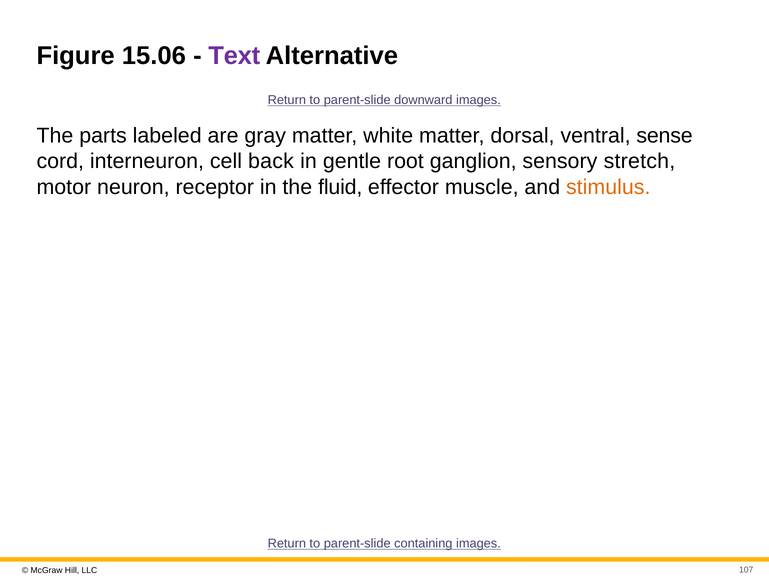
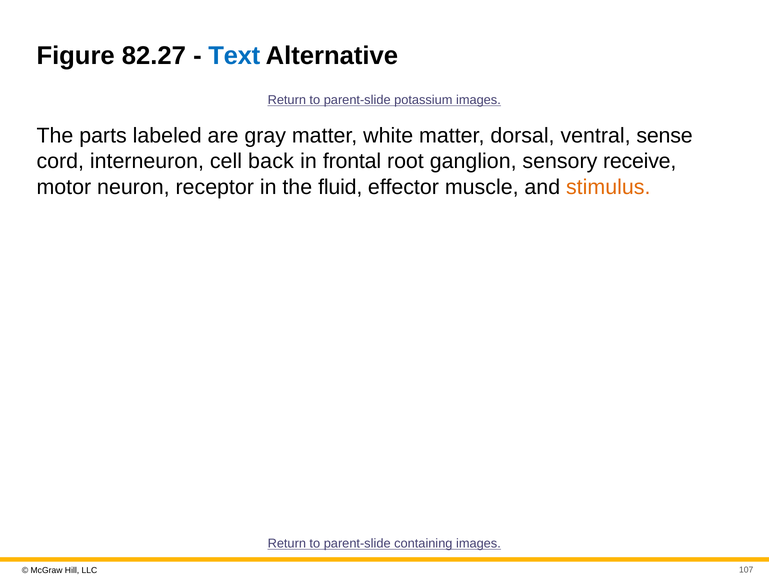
15.06: 15.06 -> 82.27
Text colour: purple -> blue
downward: downward -> potassium
gentle: gentle -> frontal
stretch: stretch -> receive
